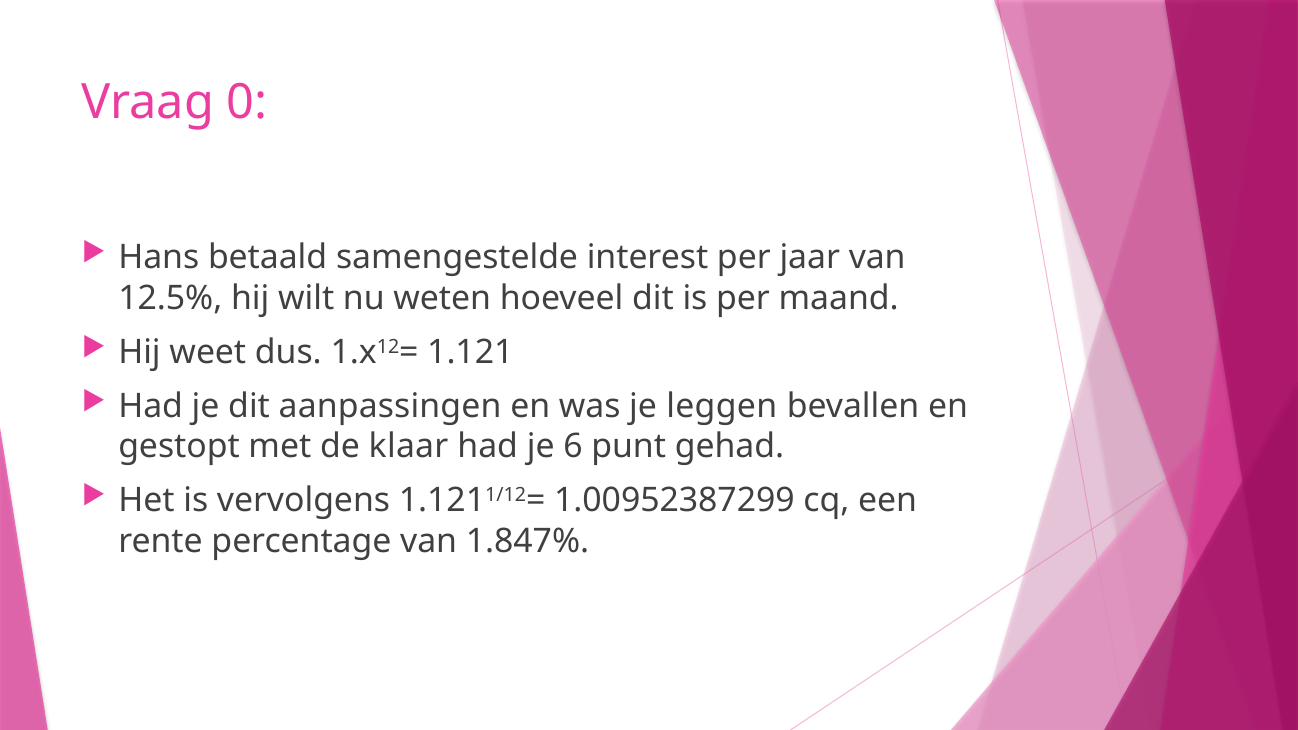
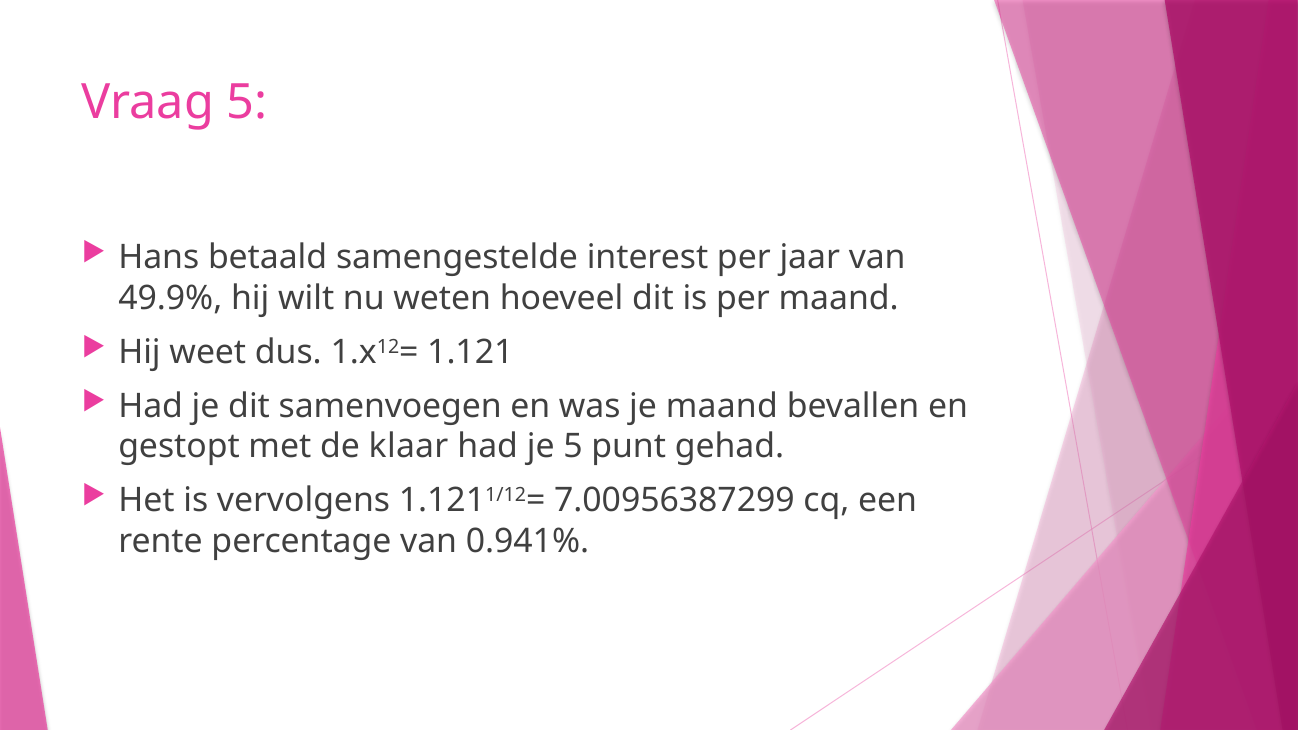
Vraag 0: 0 -> 5
12.5%: 12.5% -> 49.9%
aanpassingen: aanpassingen -> samenvoegen
je leggen: leggen -> maand
je 6: 6 -> 5
1.00952387299: 1.00952387299 -> 7.00956387299
1.847%: 1.847% -> 0.941%
